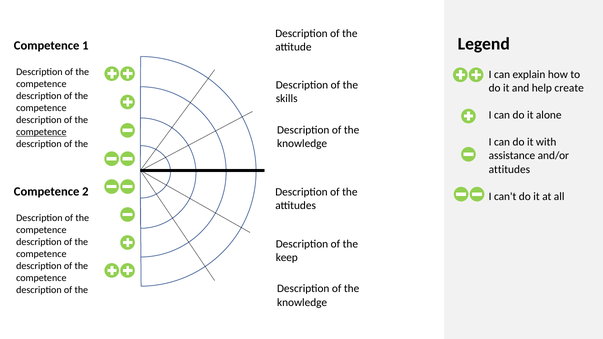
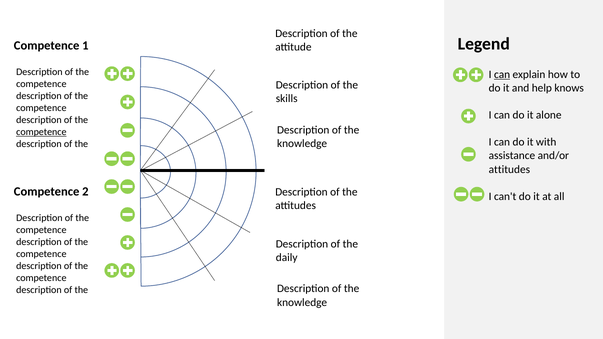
can at (502, 74) underline: none -> present
create: create -> knows
keep: keep -> daily
